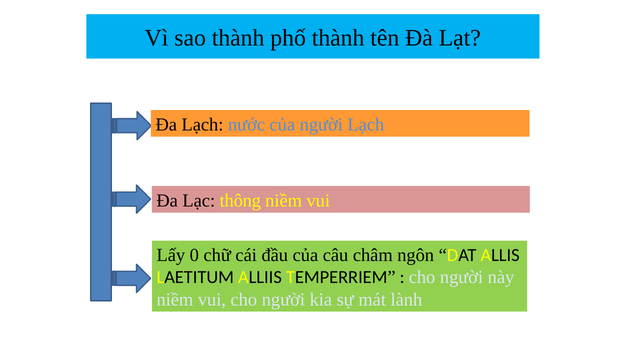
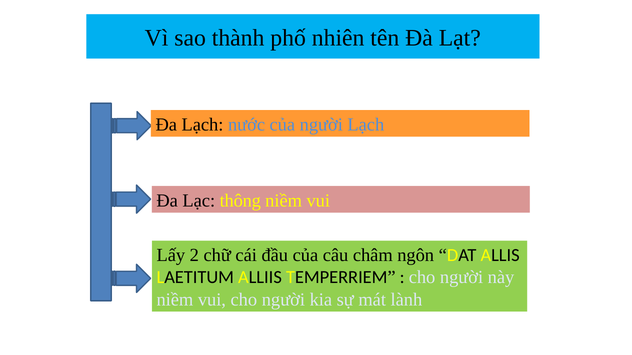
phố thành: thành -> nhiên
0: 0 -> 2
